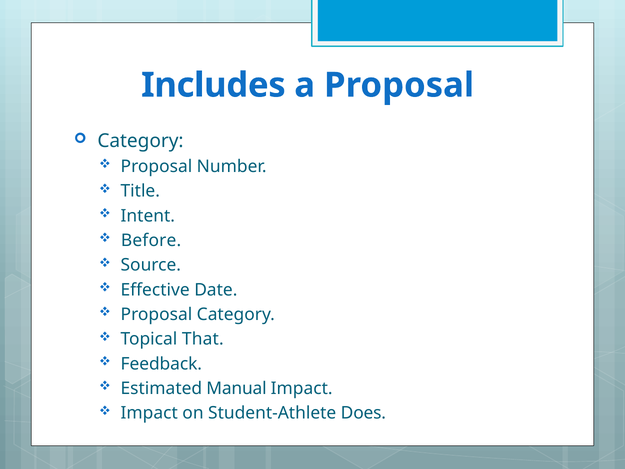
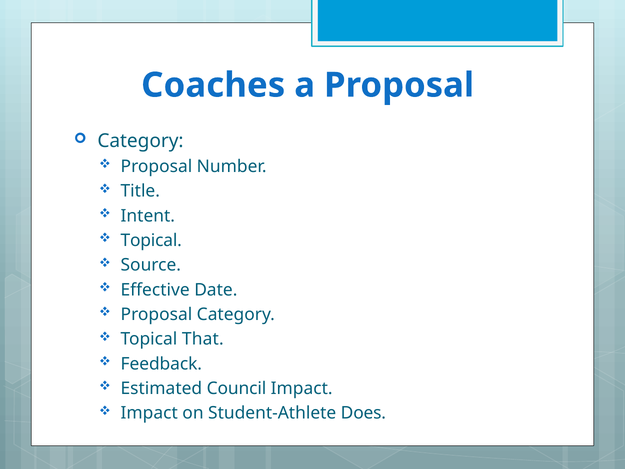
Includes: Includes -> Coaches
Before at (151, 240): Before -> Topical
Manual: Manual -> Council
